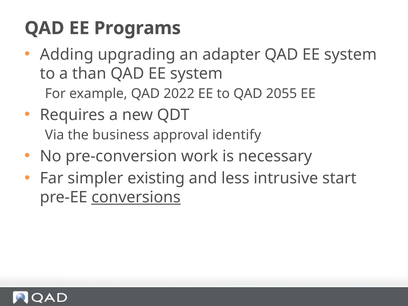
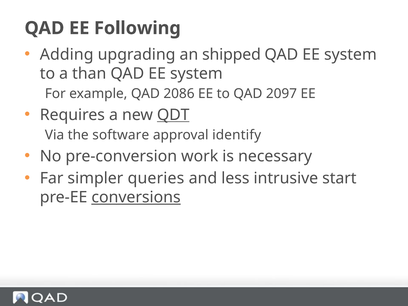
Programs: Programs -> Following
adapter: adapter -> shipped
2022: 2022 -> 2086
2055: 2055 -> 2097
QDT underline: none -> present
business: business -> software
existing: existing -> queries
